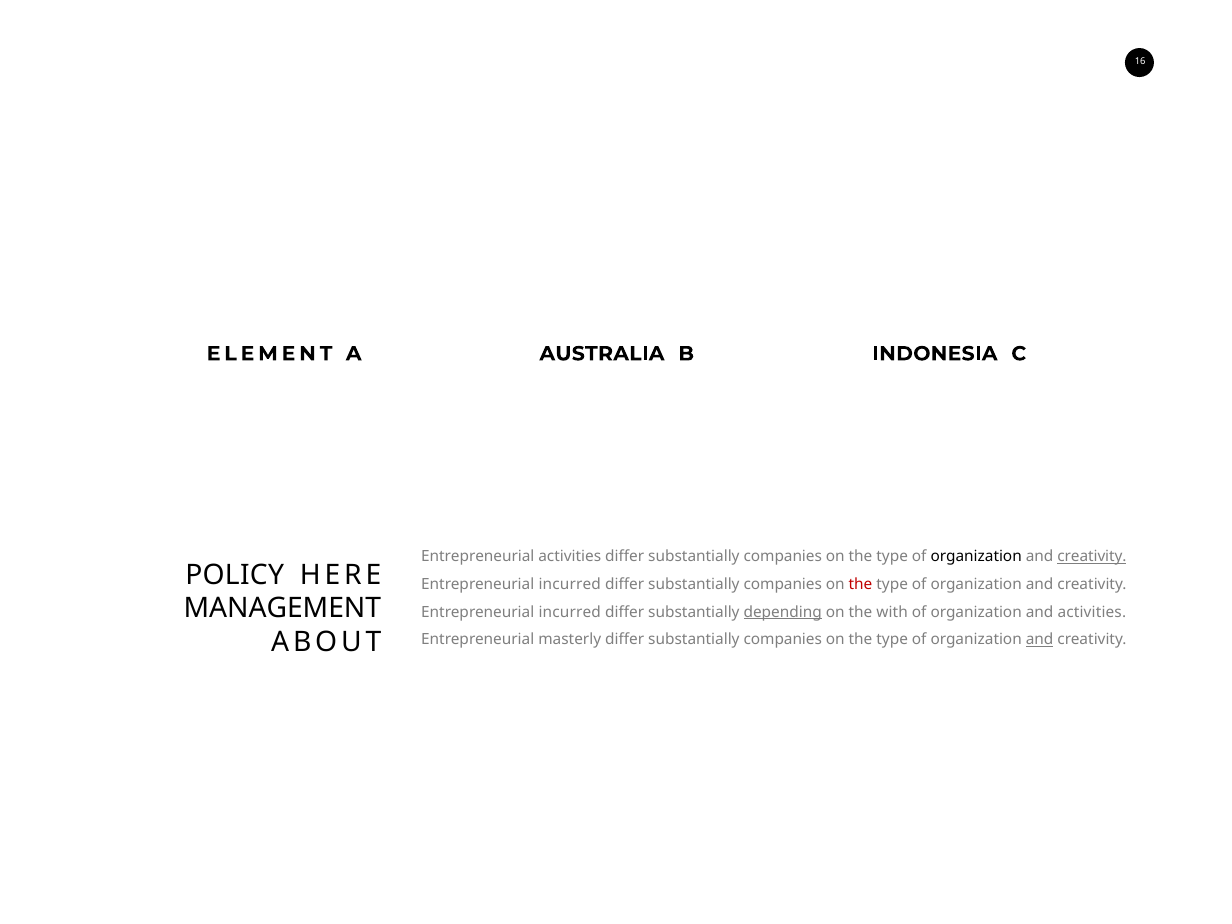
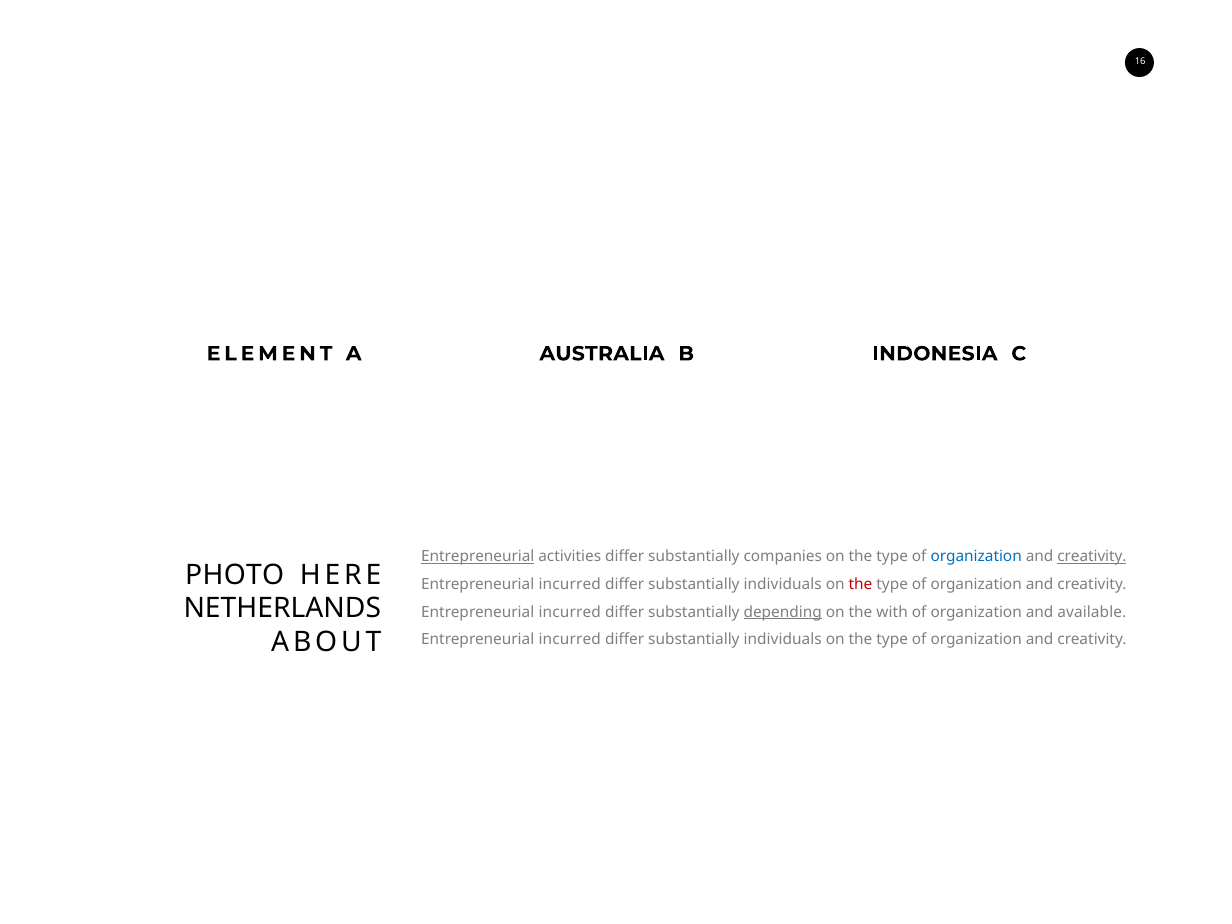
Entrepreneurial at (478, 557) underline: none -> present
organization at (976, 557) colour: black -> blue
POLICY: POLICY -> PHOTO
companies at (783, 584): companies -> individuals
MANAGEMENT: MANAGEMENT -> NETHERLANDS
and activities: activities -> available
masterly at (570, 640): masterly -> incurred
companies at (783, 640): companies -> individuals
and at (1040, 640) underline: present -> none
